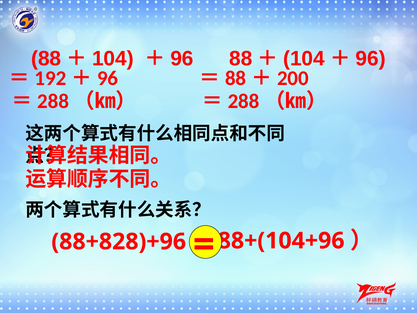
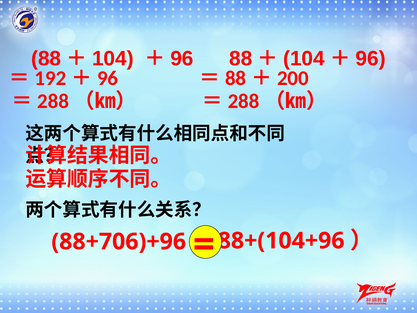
88+828)+96: 88+828)+96 -> 88+706)+96
